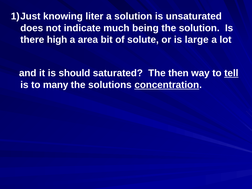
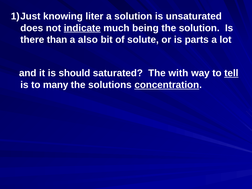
indicate underline: none -> present
high: high -> than
area: area -> also
large: large -> parts
then: then -> with
